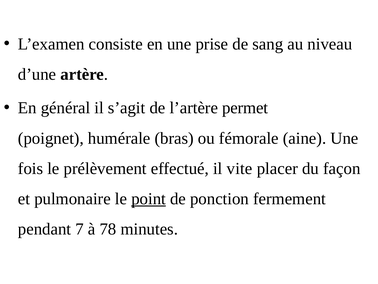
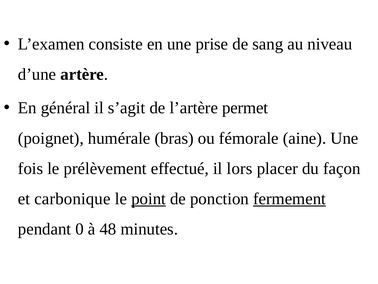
vite: vite -> lors
pulmonaire: pulmonaire -> carbonique
fermement underline: none -> present
7: 7 -> 0
78: 78 -> 48
